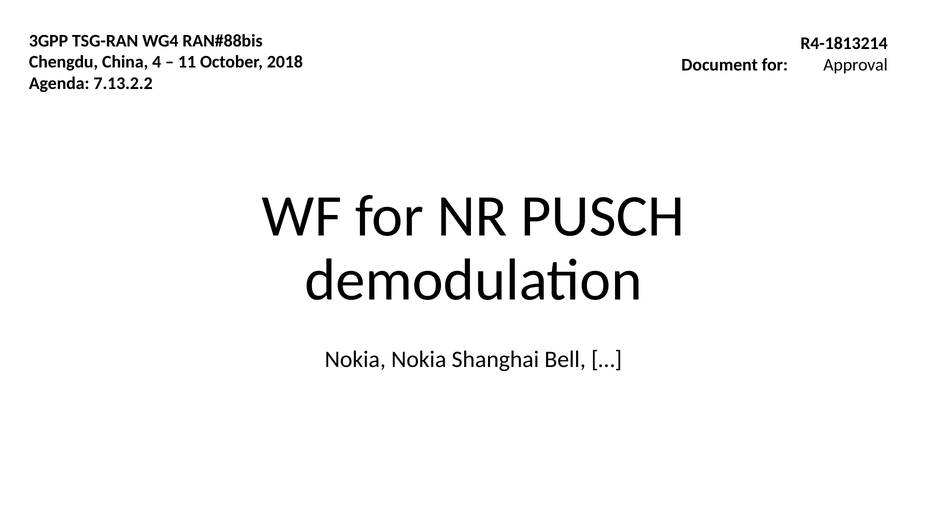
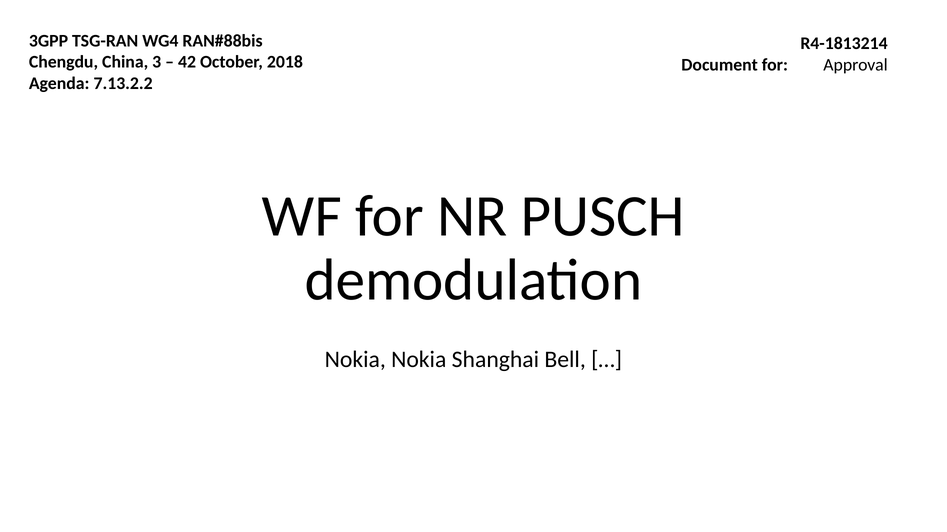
4: 4 -> 3
11: 11 -> 42
